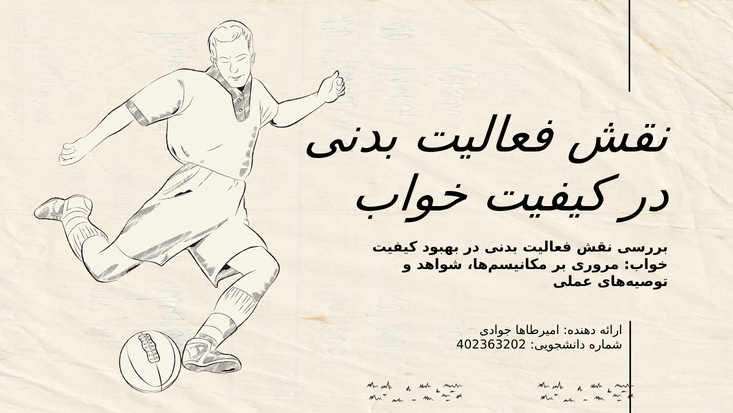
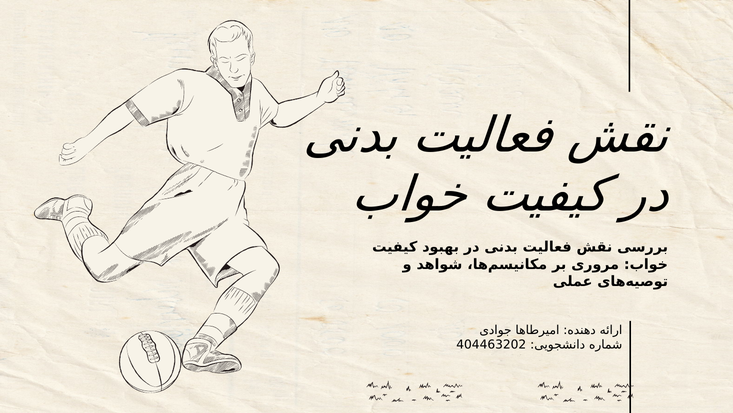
402363202: 402363202 -> 404463202
